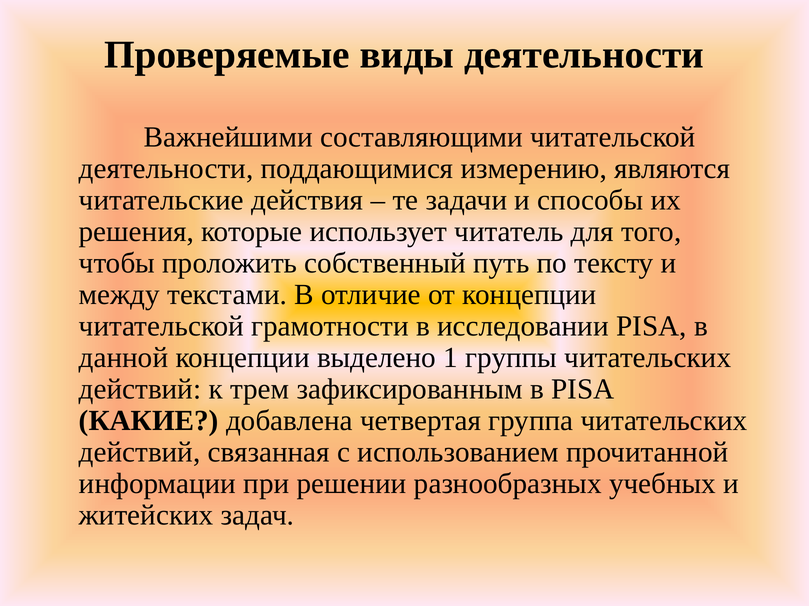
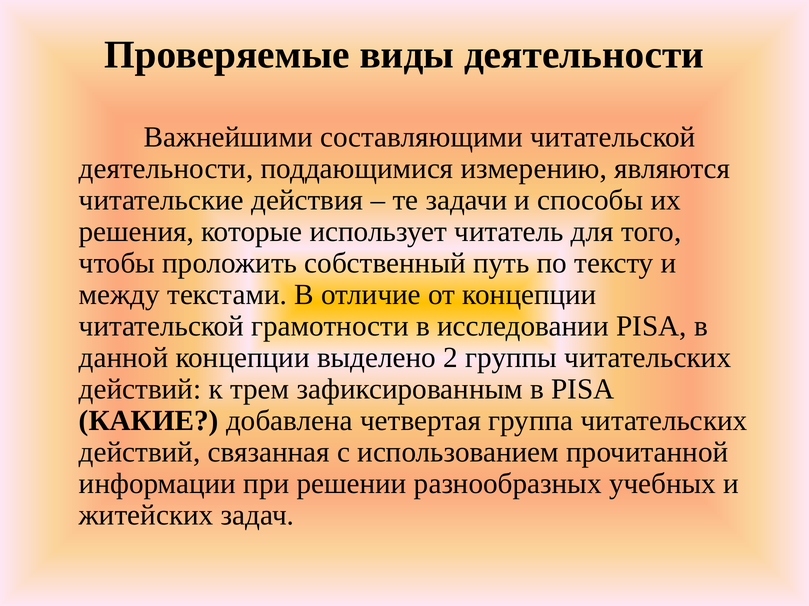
1: 1 -> 2
